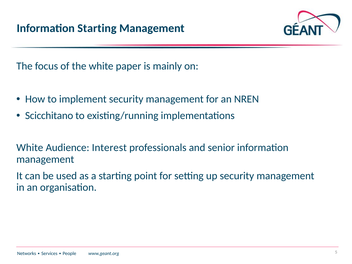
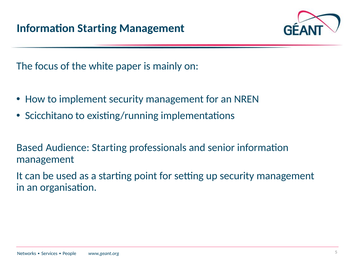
White at (30, 148): White -> Based
Audience Interest: Interest -> Starting
